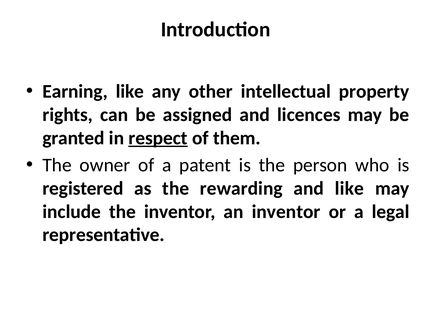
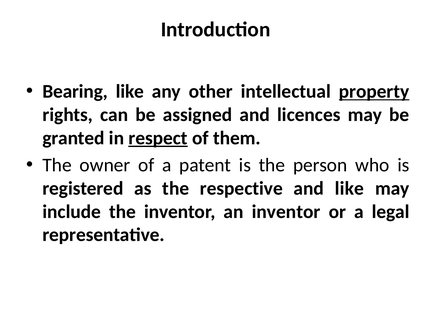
Earning: Earning -> Bearing
property underline: none -> present
rewarding: rewarding -> respective
